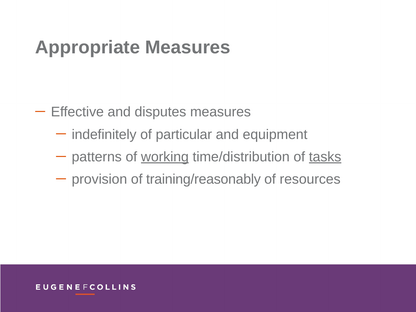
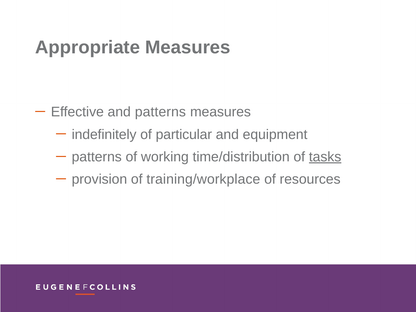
and disputes: disputes -> patterns
working underline: present -> none
training/reasonably: training/reasonably -> training/workplace
